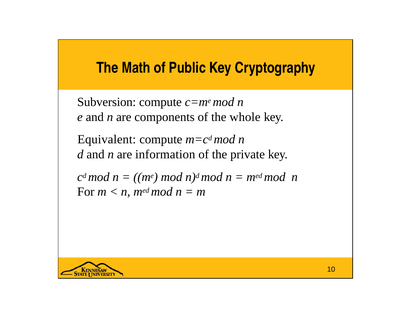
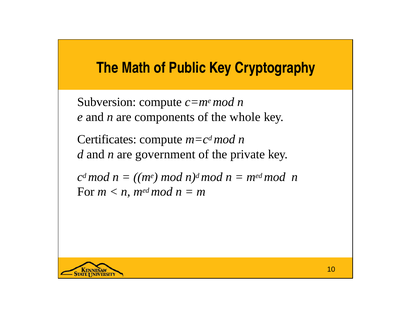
Equivalent: Equivalent -> Certificates
information: information -> government
